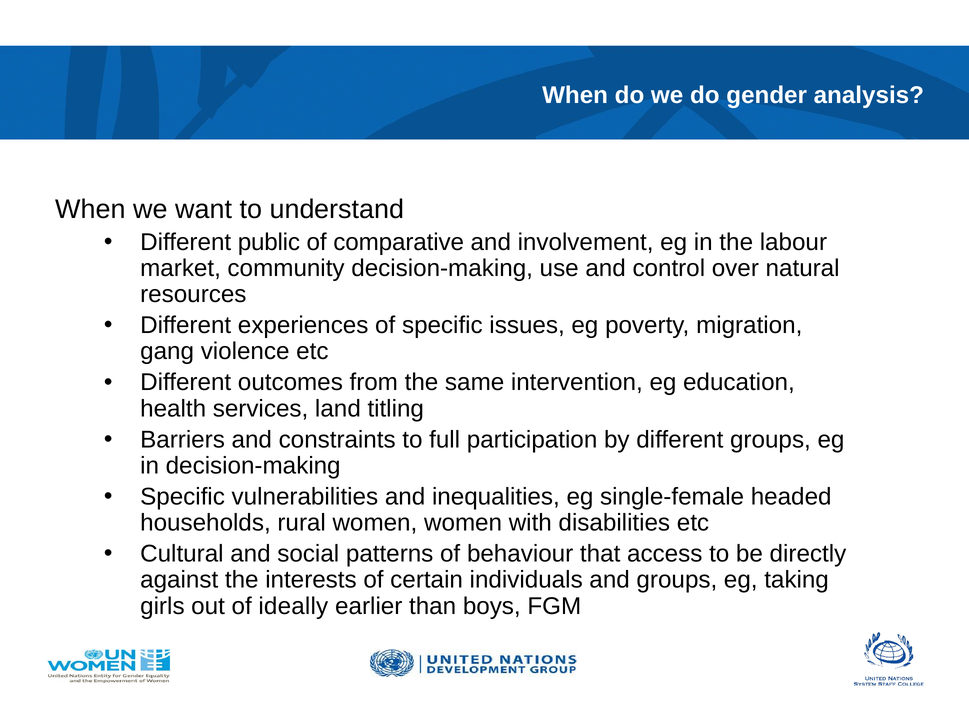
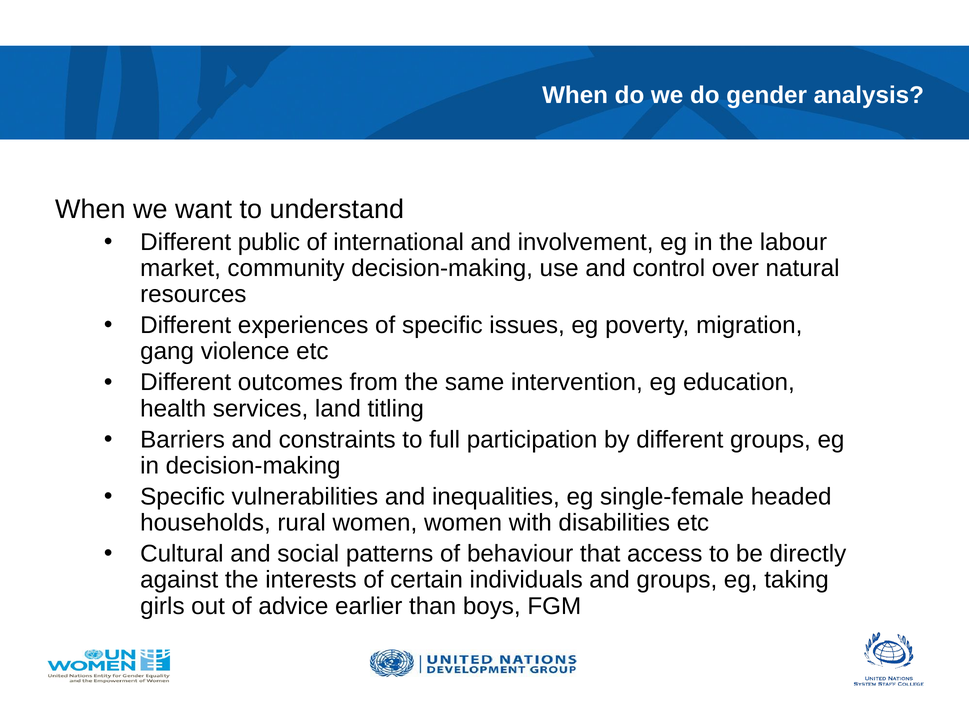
comparative: comparative -> international
ideally: ideally -> advice
